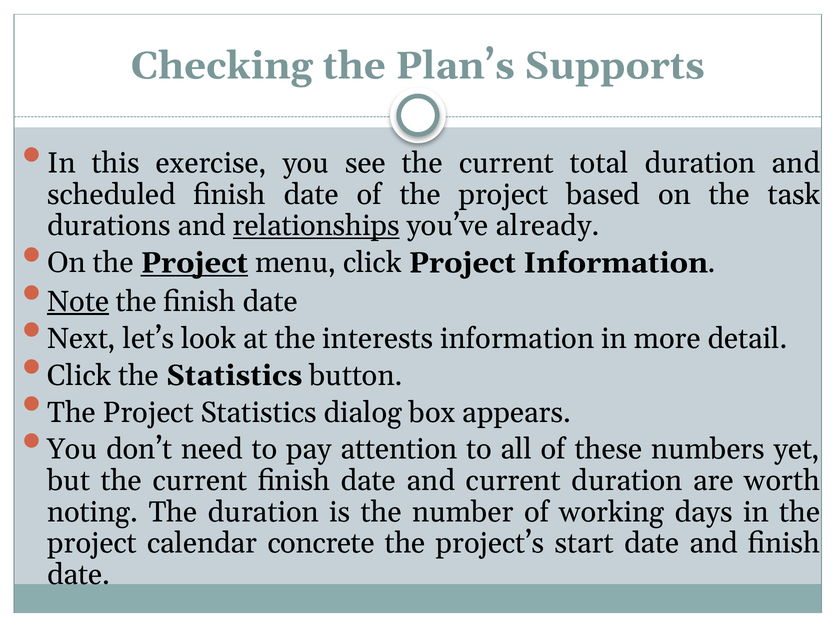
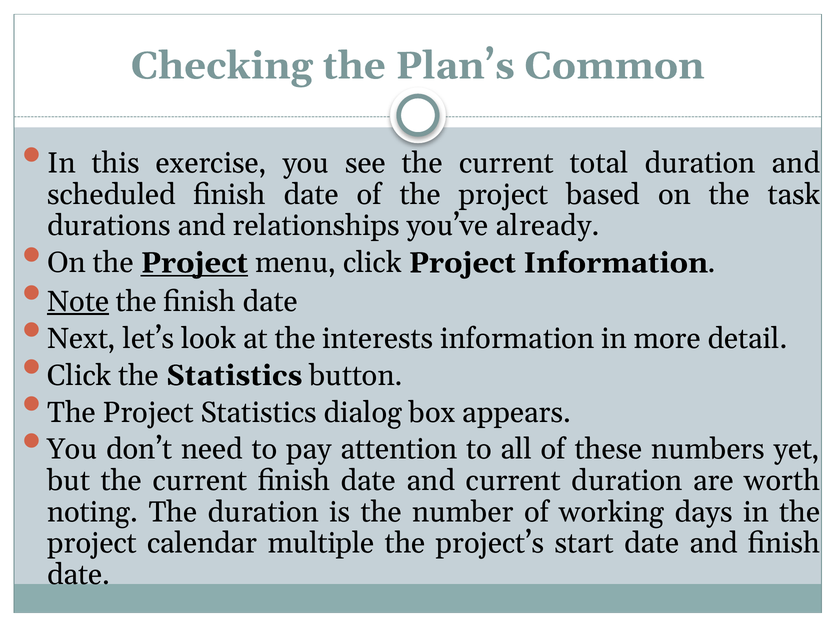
Supports: Supports -> Common
relationships underline: present -> none
concrete: concrete -> multiple
